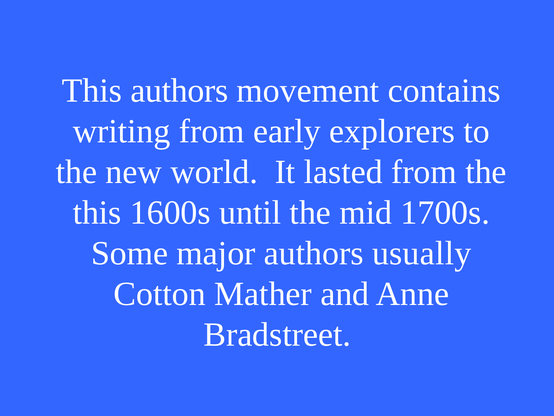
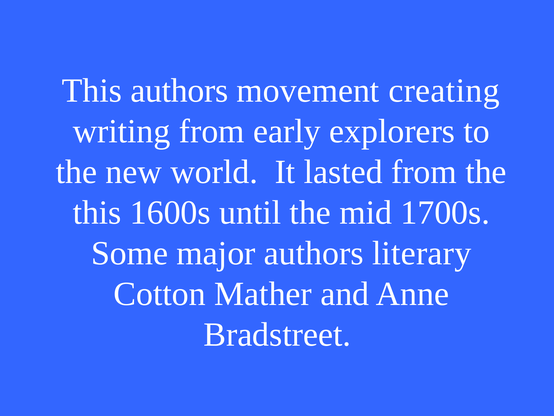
contains: contains -> creating
usually: usually -> literary
